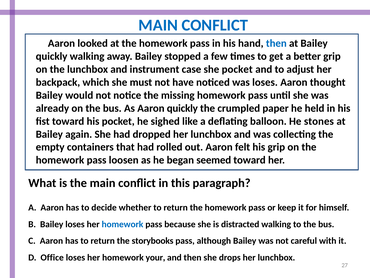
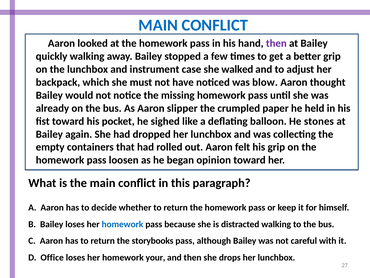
then at (276, 43) colour: blue -> purple
she pocket: pocket -> walked
was loses: loses -> blow
Aaron quickly: quickly -> slipper
seemed: seemed -> opinion
